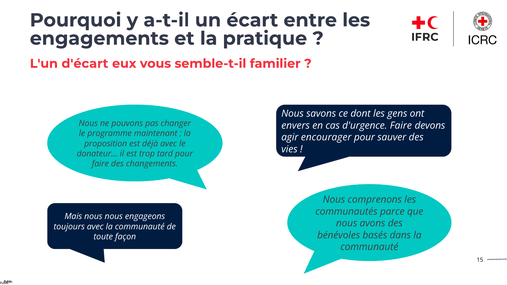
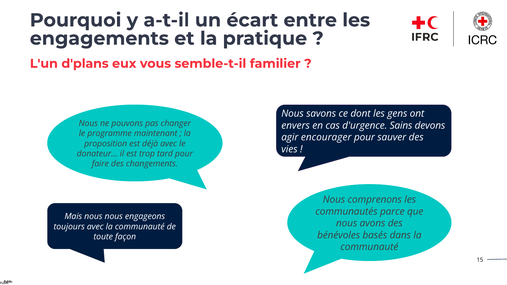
d'écart: d'écart -> d'plans
d'urgence Faire: Faire -> Sains
